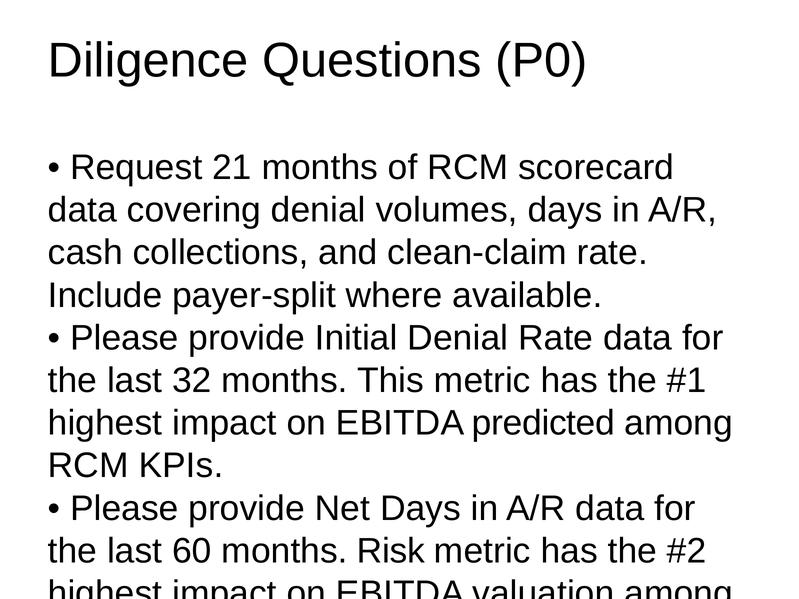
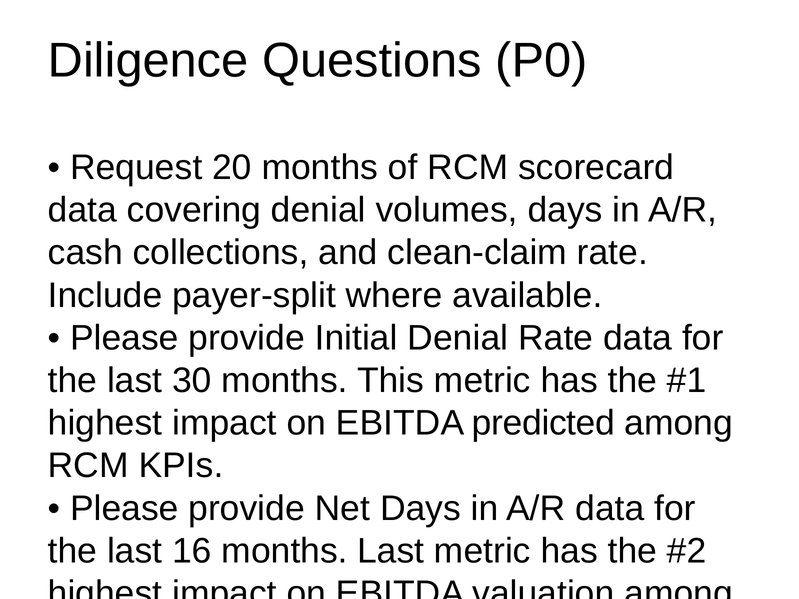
21: 21 -> 20
32: 32 -> 30
60: 60 -> 16
months Risk: Risk -> Last
